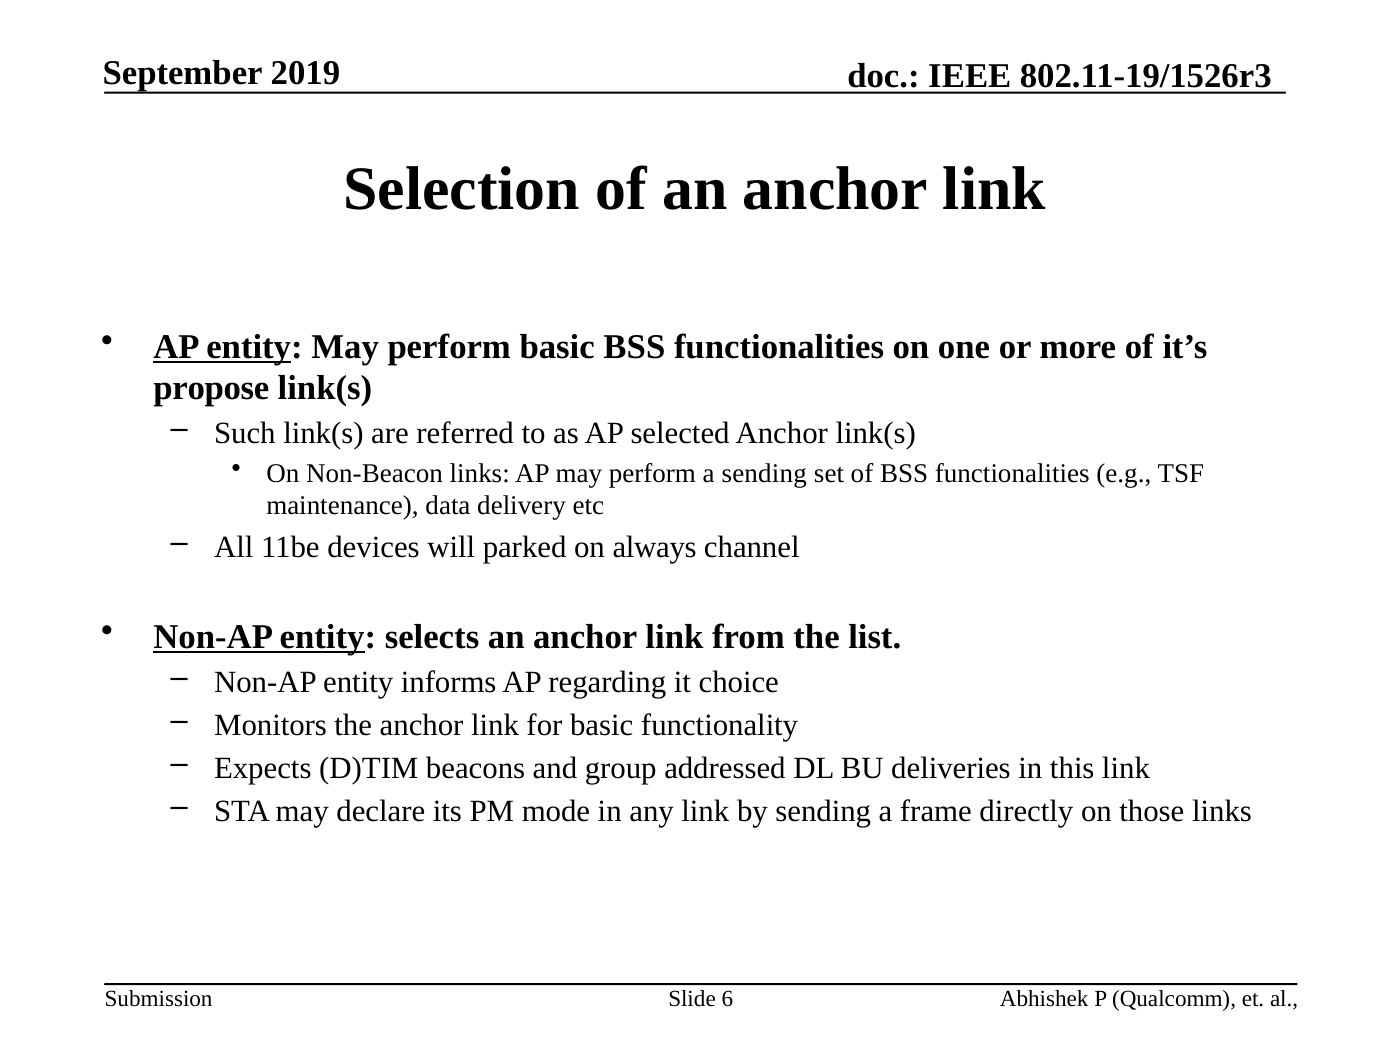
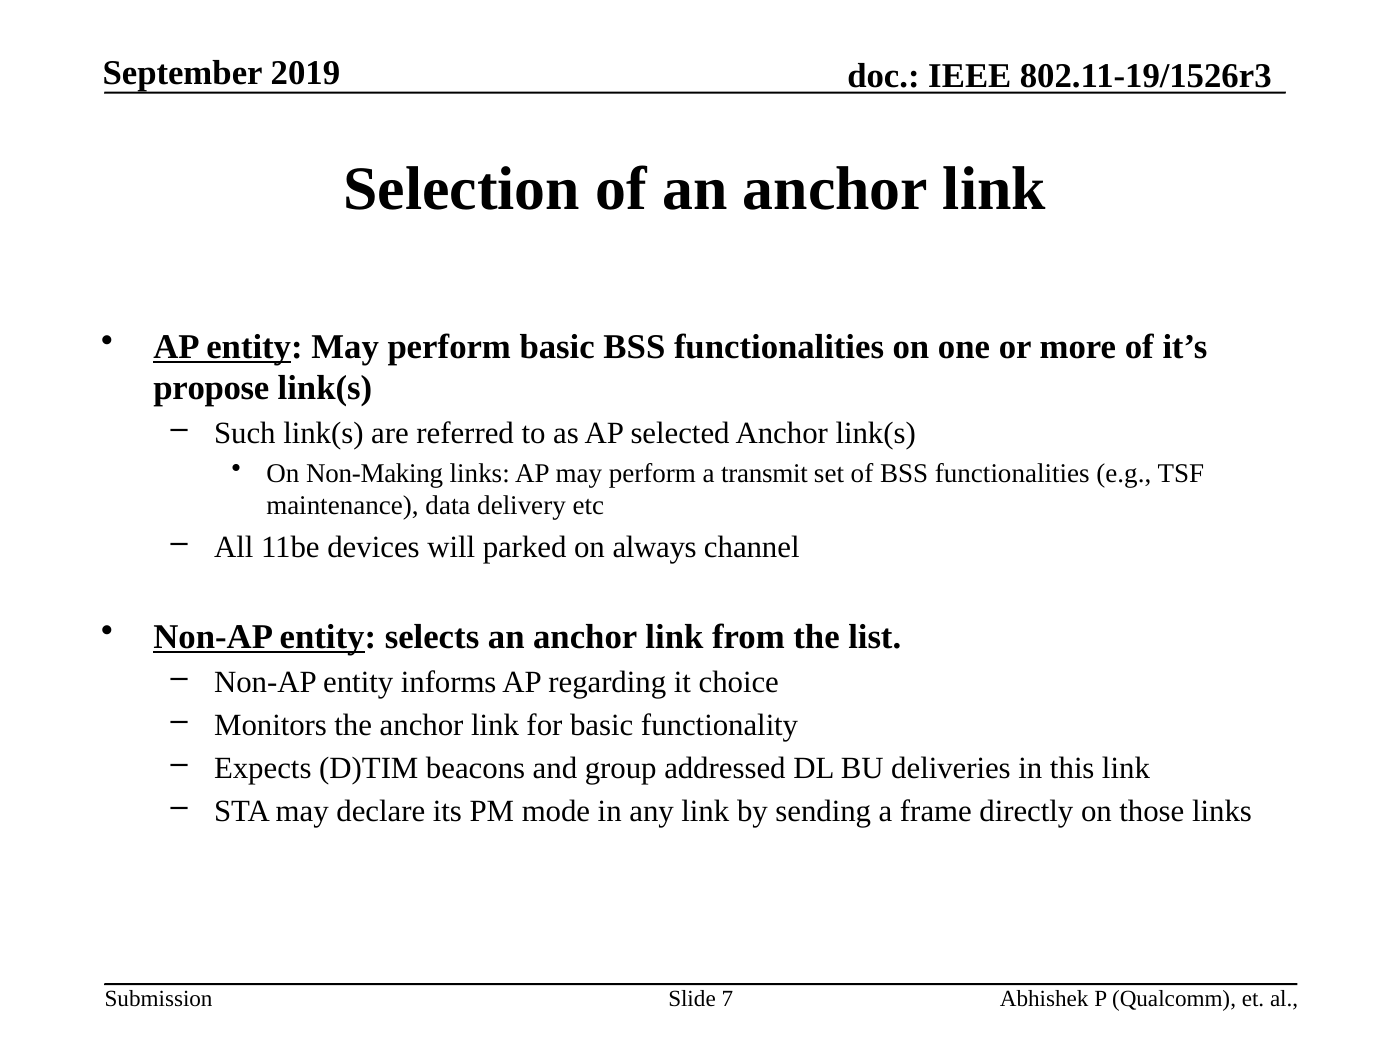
Non-Beacon: Non-Beacon -> Non-Making
a sending: sending -> transmit
6: 6 -> 7
